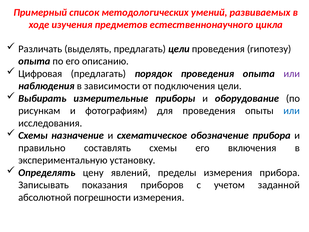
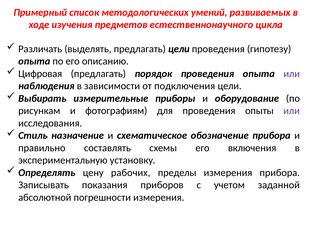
или at (292, 111) colour: blue -> purple
Схемы at (33, 135): Схемы -> Стиль
явлений: явлений -> рабочих
